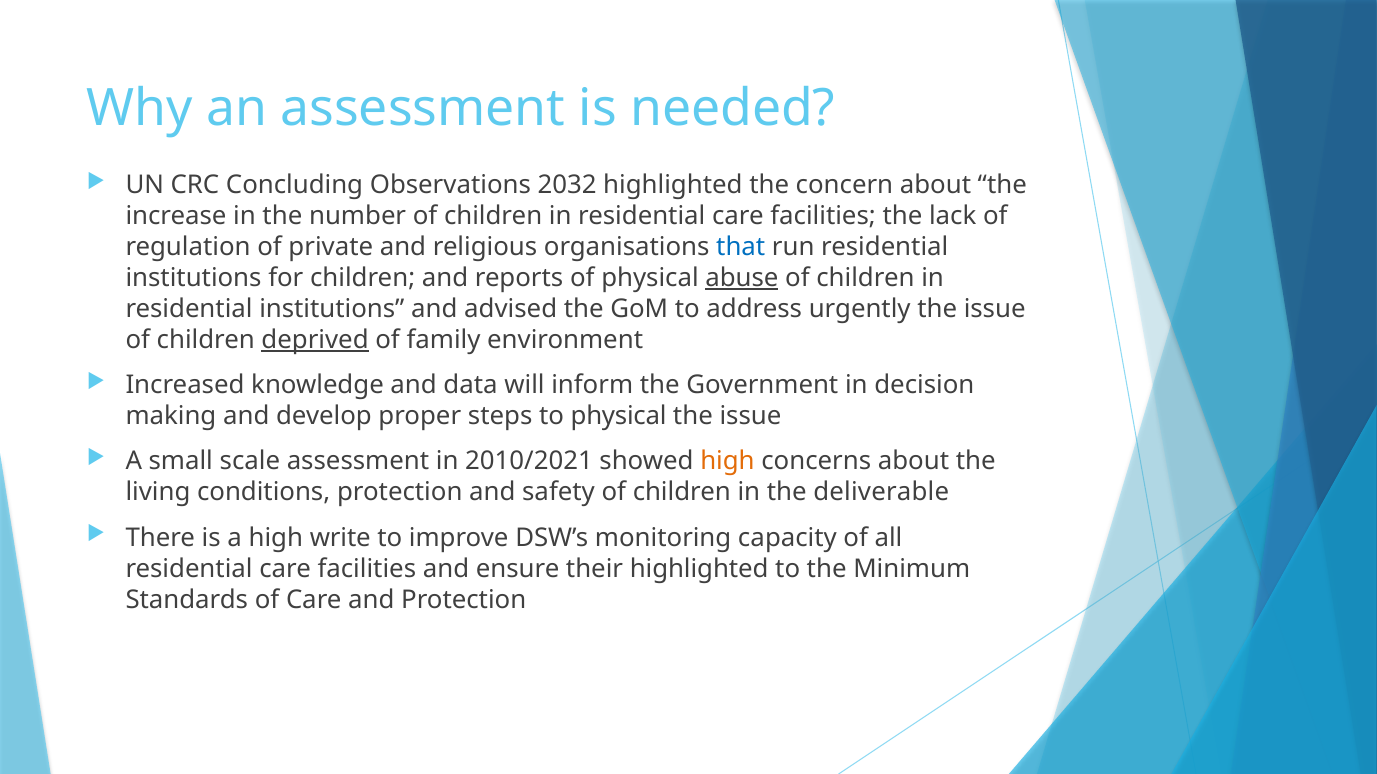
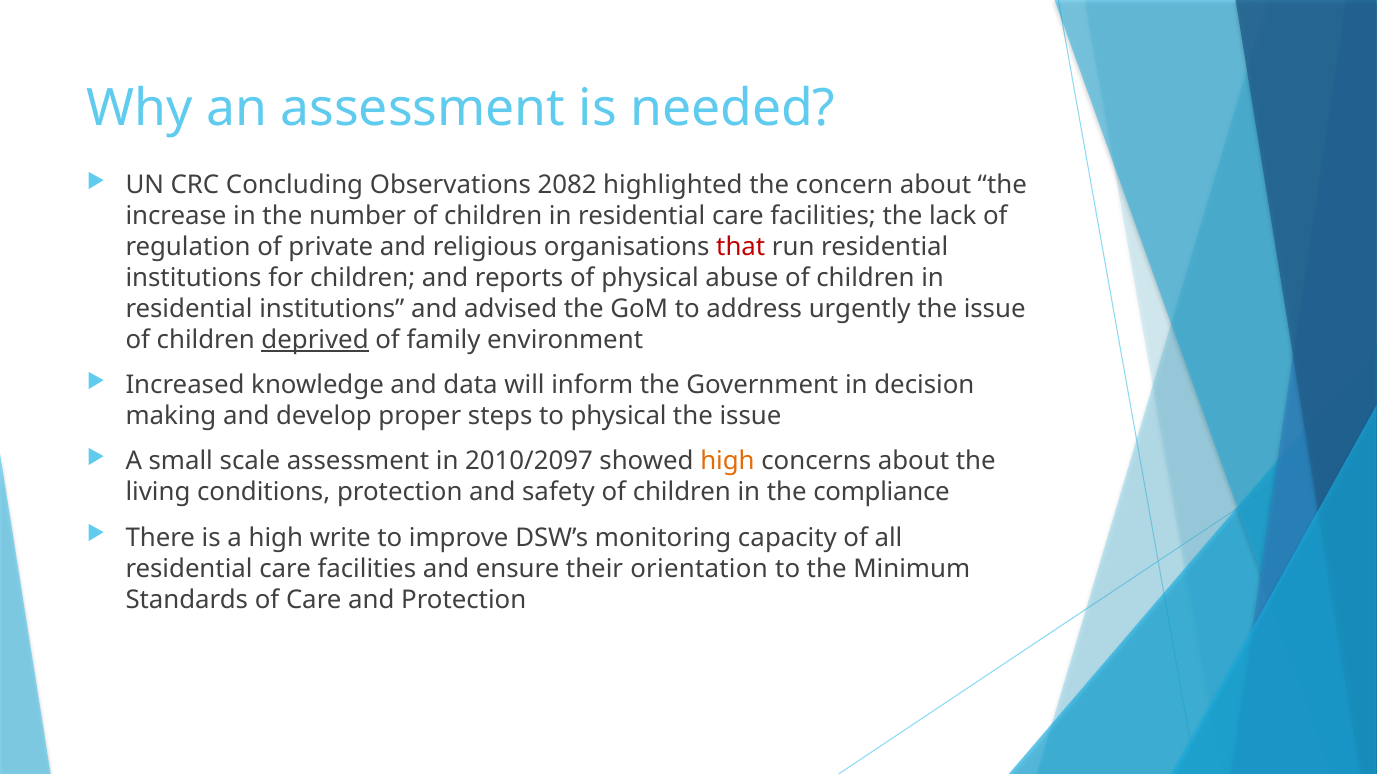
2032: 2032 -> 2082
that colour: blue -> red
abuse underline: present -> none
2010/2021: 2010/2021 -> 2010/2097
deliverable: deliverable -> compliance
their highlighted: highlighted -> orientation
